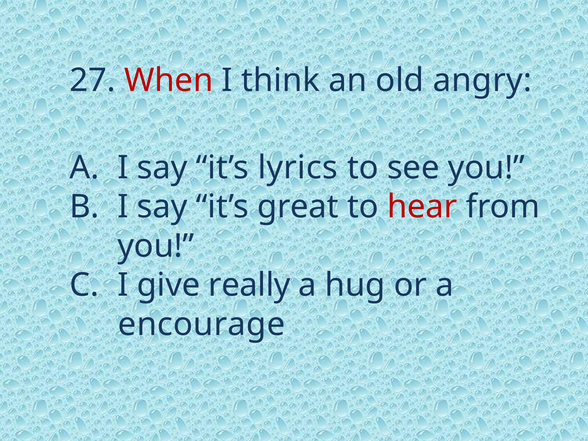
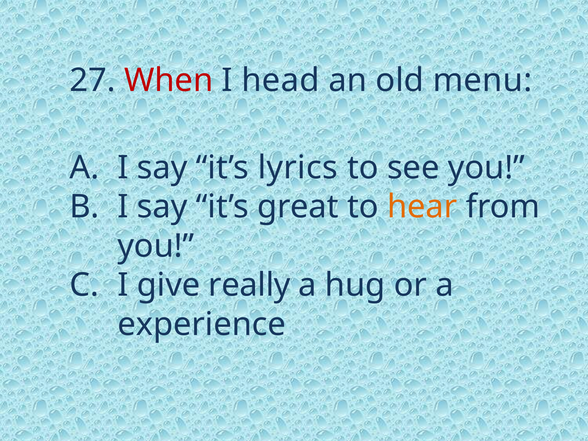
think: think -> head
angry: angry -> menu
hear colour: red -> orange
encourage: encourage -> experience
